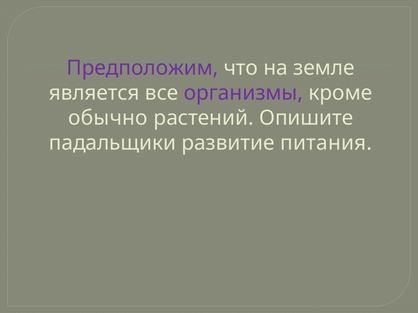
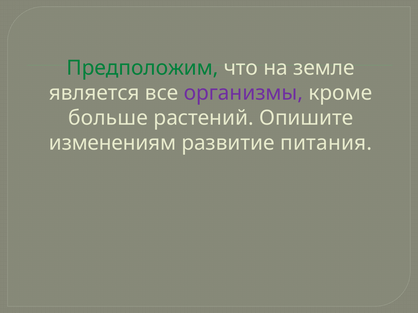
Предположим colour: purple -> green
обычно: обычно -> больше
падальщики: падальщики -> изменениям
